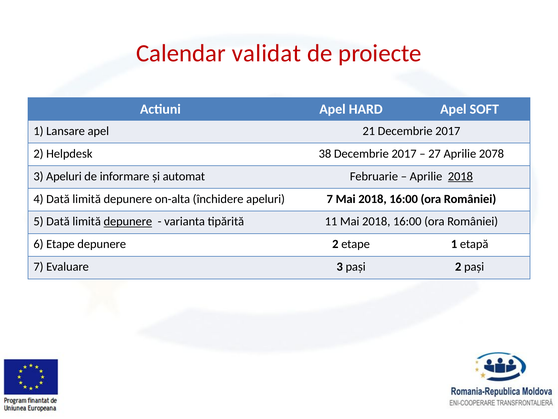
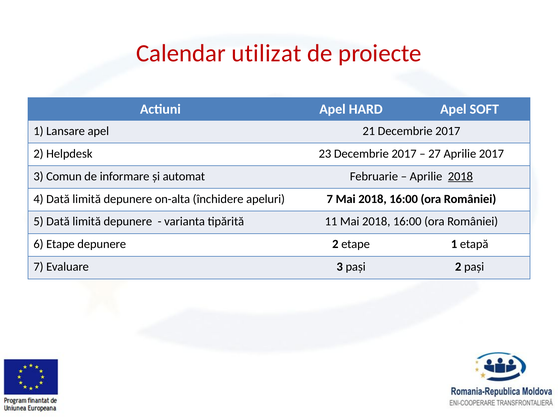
validat: validat -> utilizat
38: 38 -> 23
Aprilie 2078: 2078 -> 2017
3 Apeluri: Apeluri -> Comun
depunere at (128, 221) underline: present -> none
